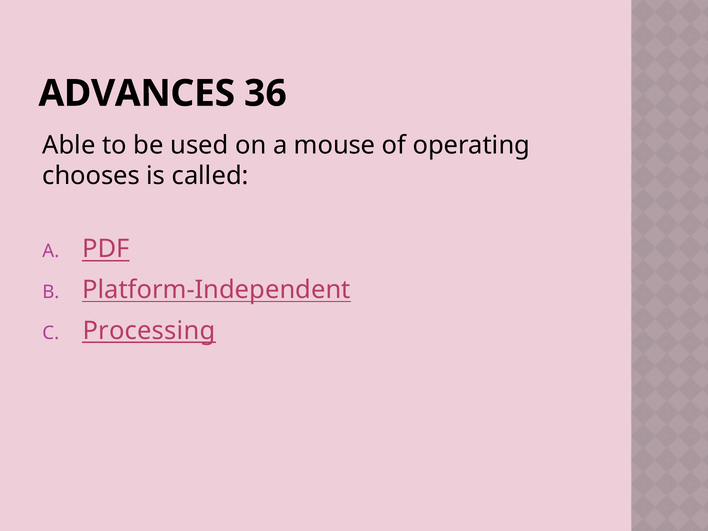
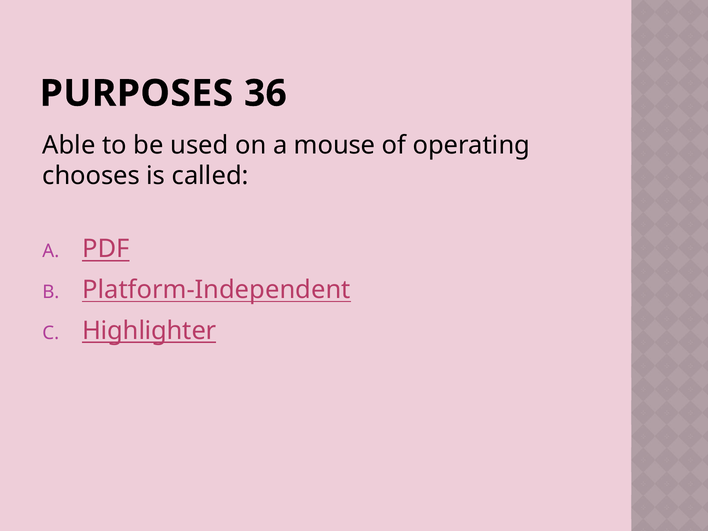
ADVANCES: ADVANCES -> PURPOSES
Processing: Processing -> Highlighter
